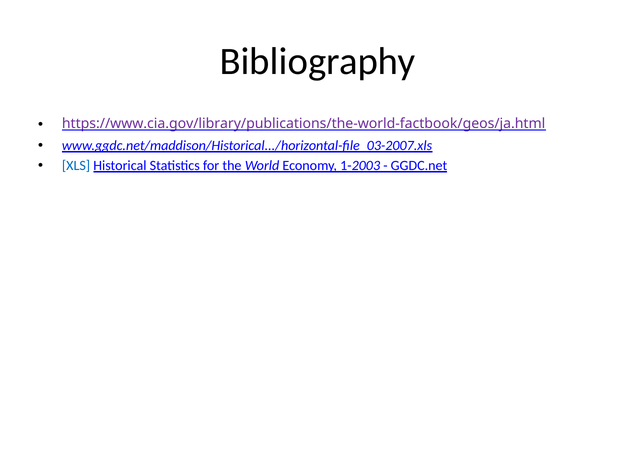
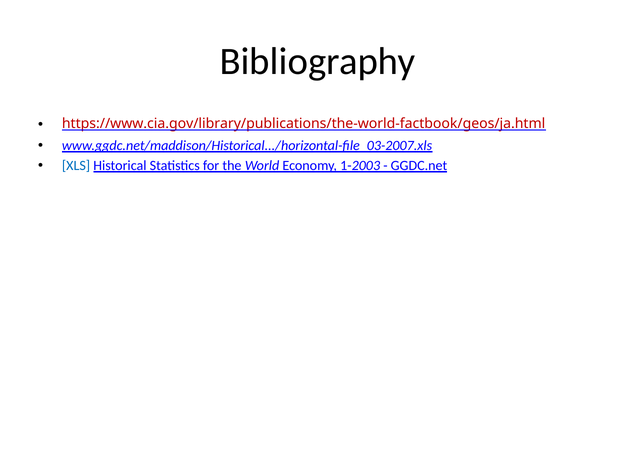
https://www.cia.gov/library/publications/the-world-factbook/geos/ja.html colour: purple -> red
